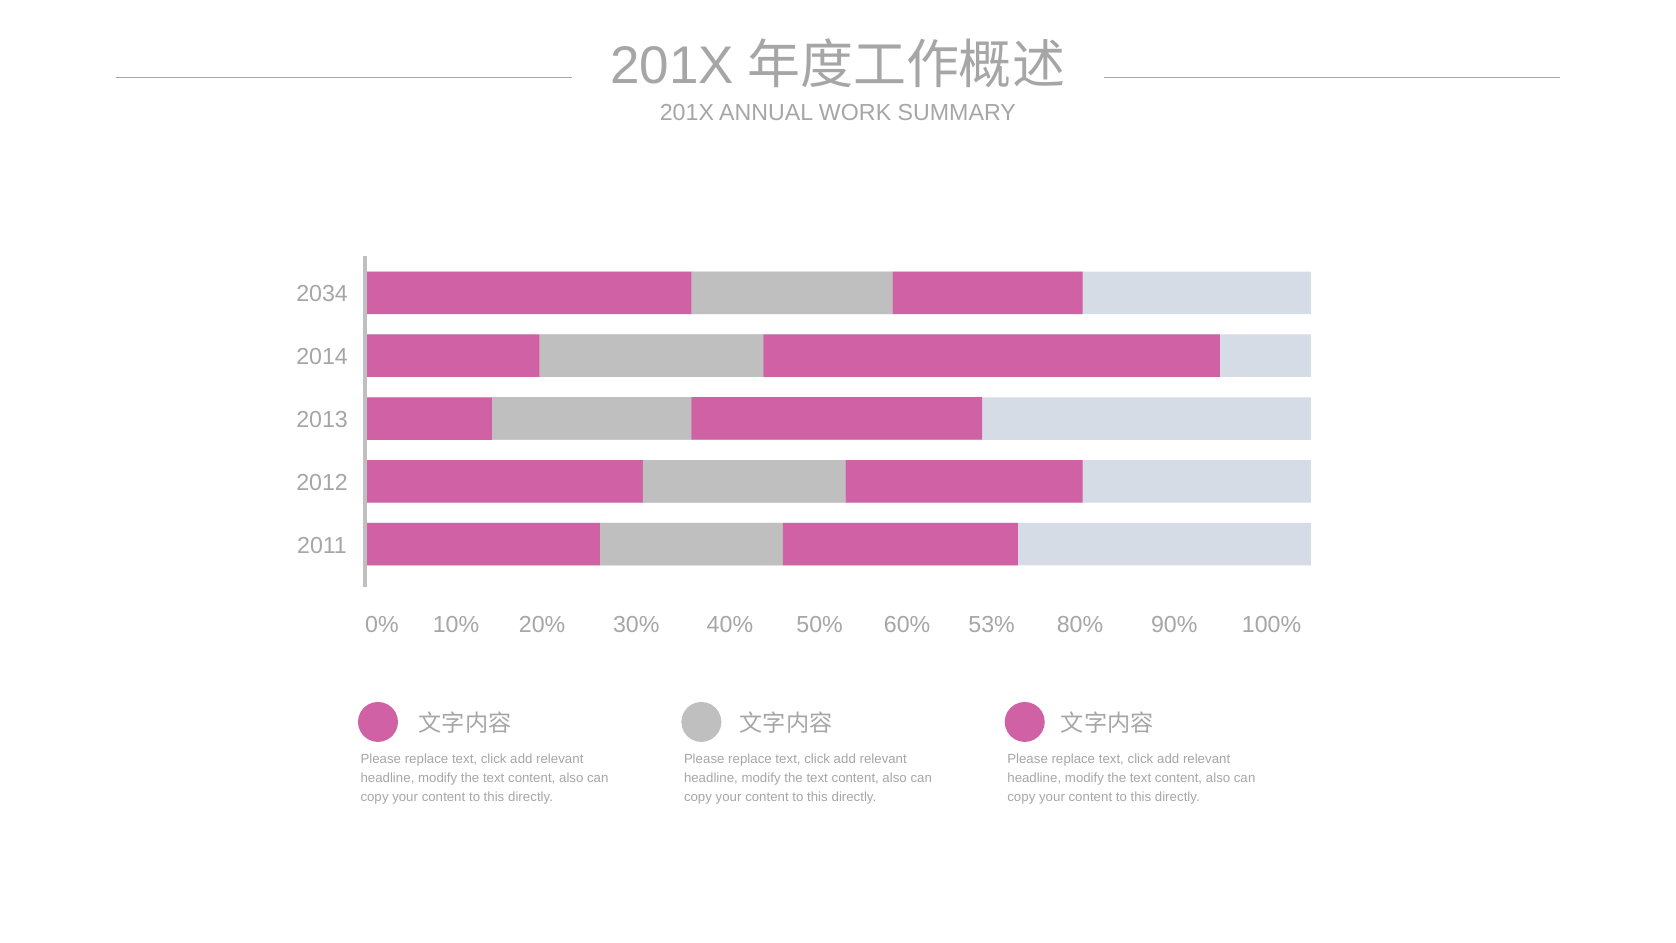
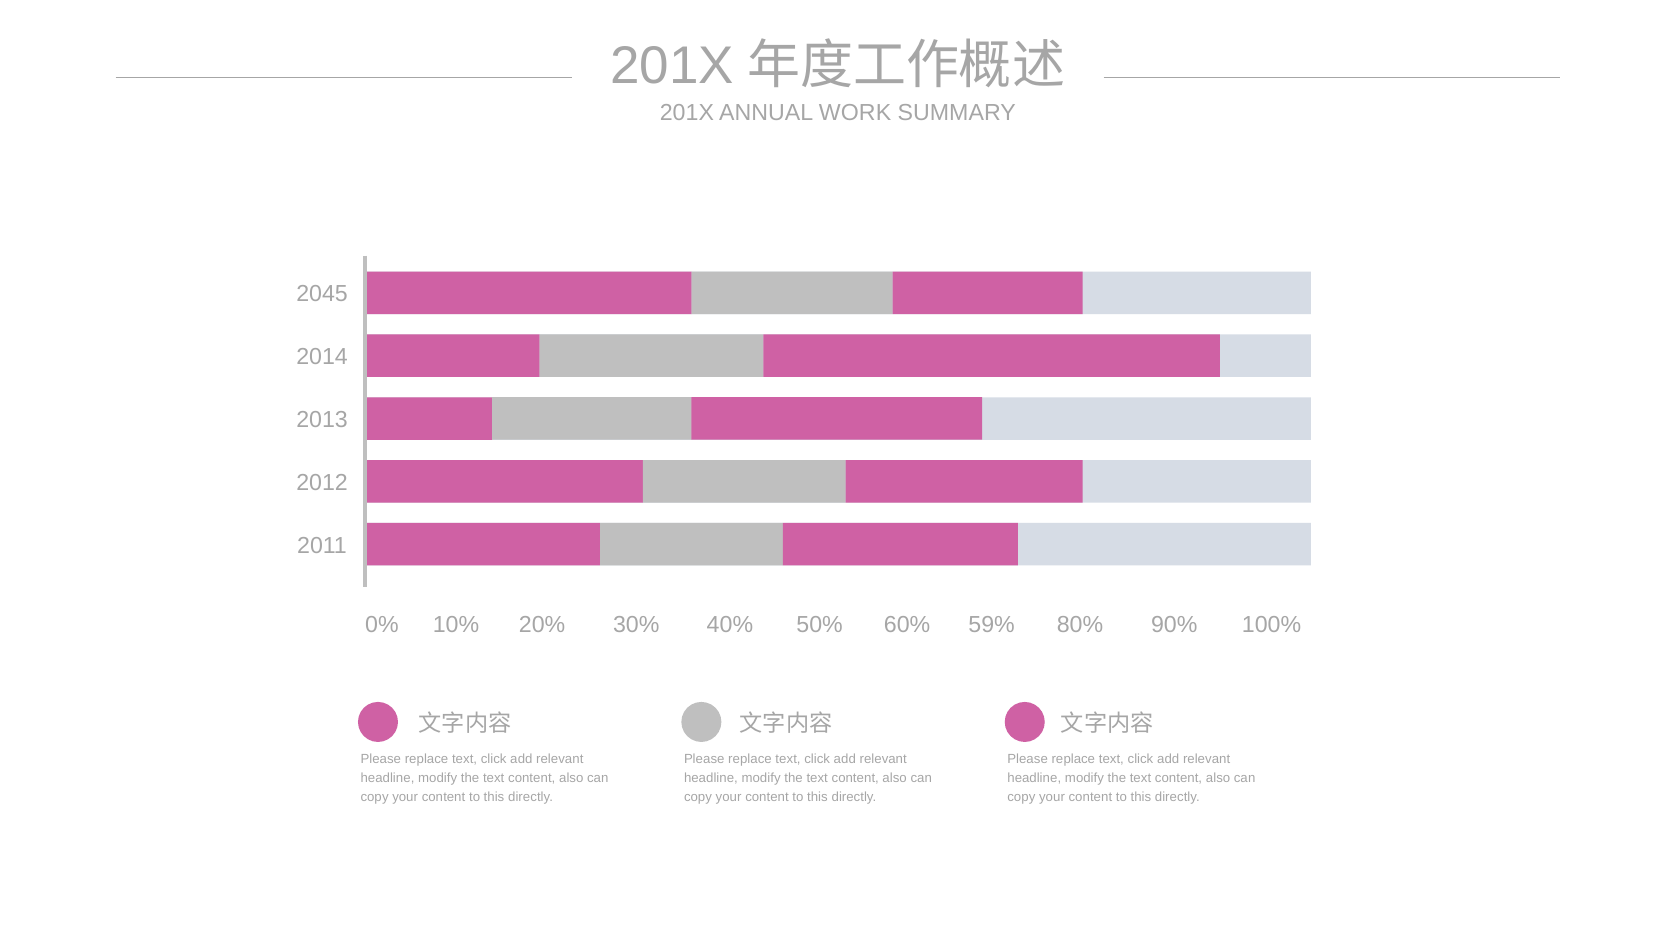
2034: 2034 -> 2045
53%: 53% -> 59%
